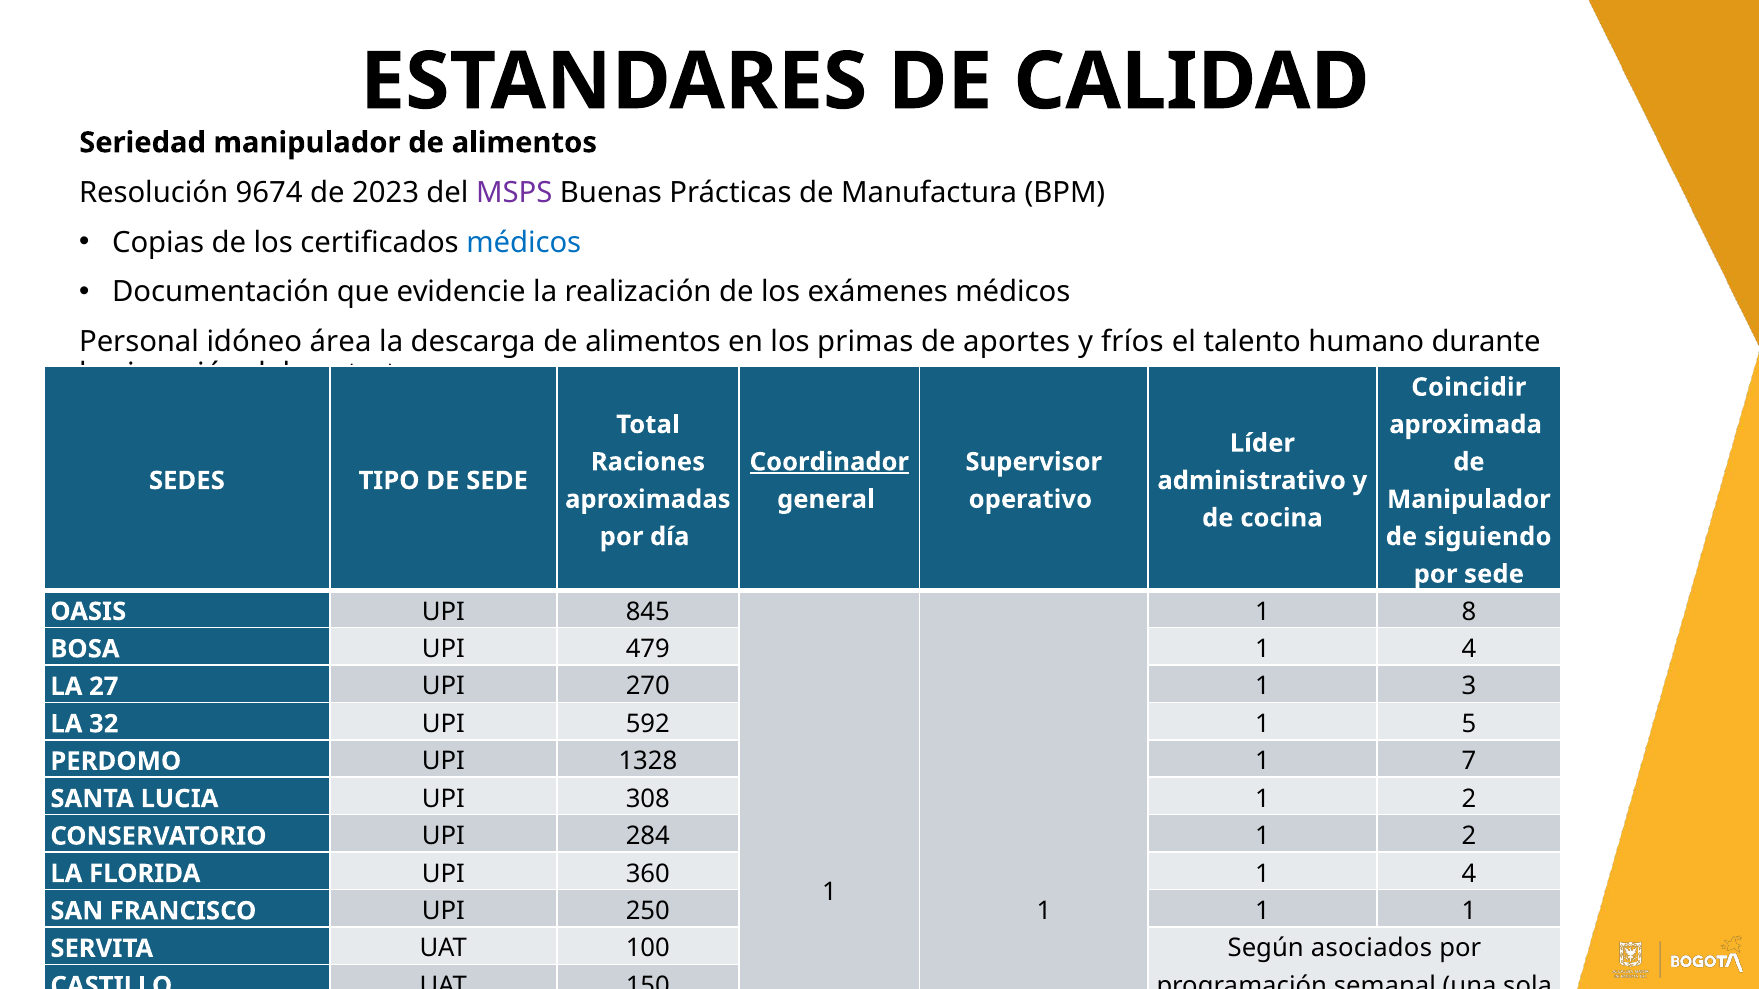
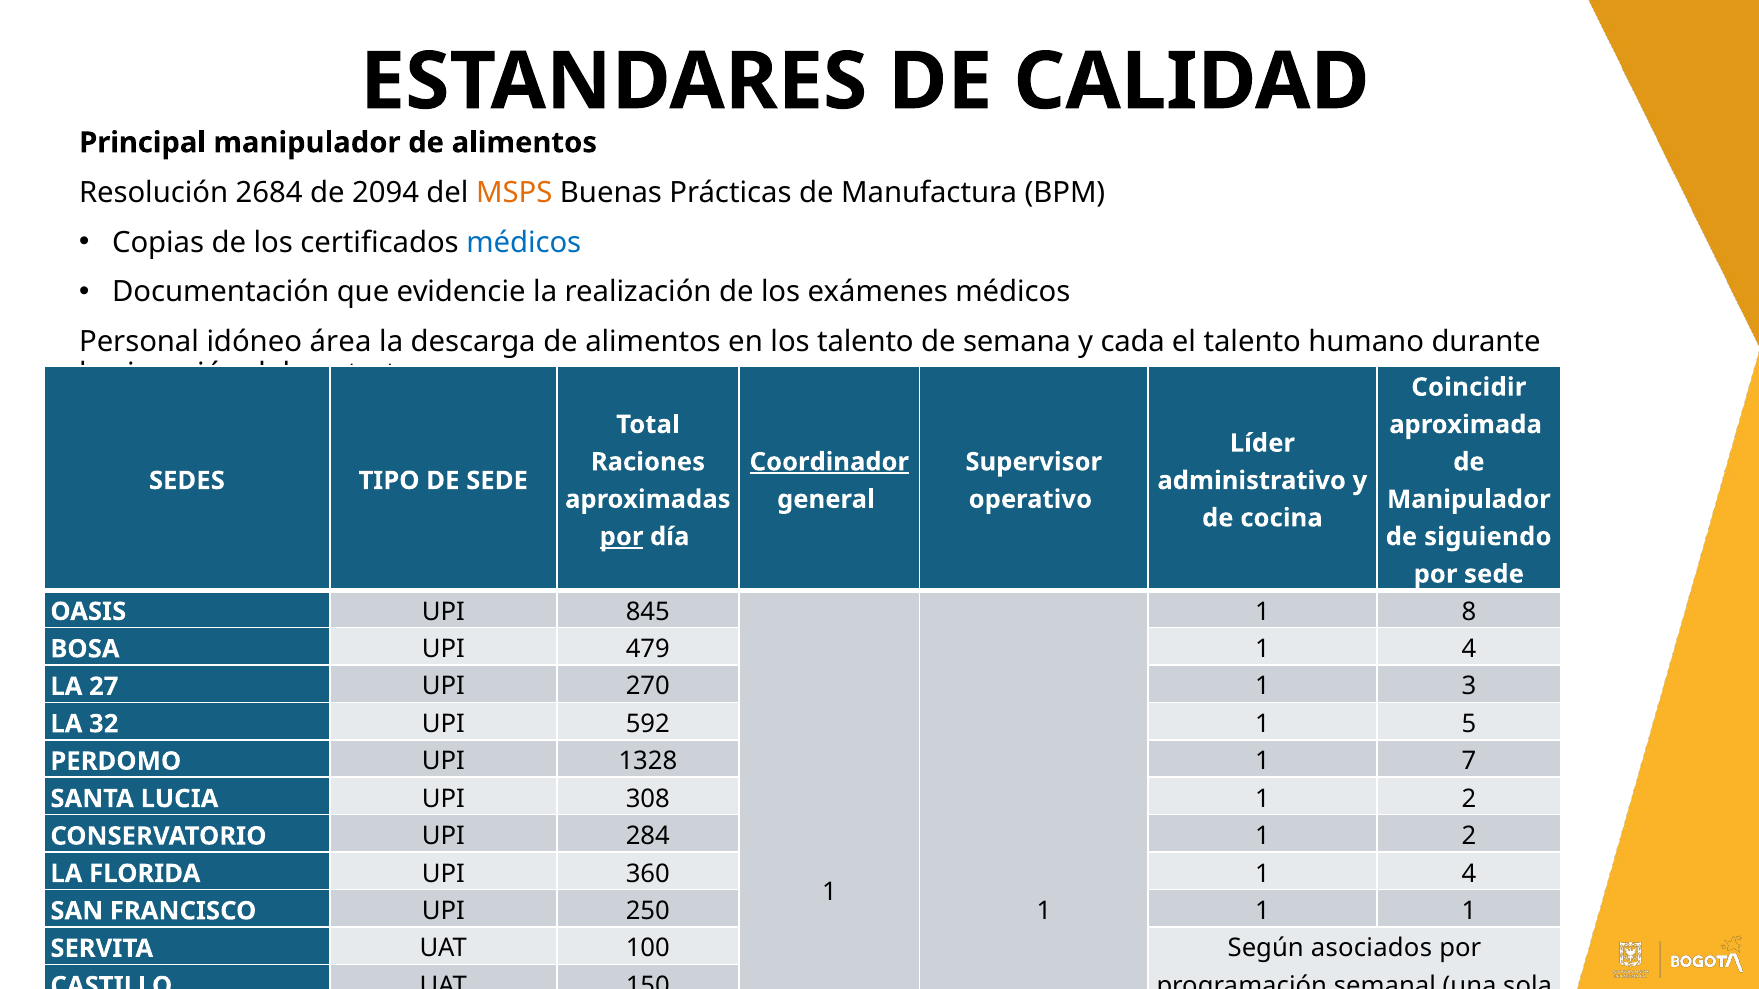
Seriedad: Seriedad -> Principal
9674: 9674 -> 2684
2023: 2023 -> 2094
MSPS colour: purple -> orange
los primas: primas -> talento
de aportes: aportes -> semana
fríos: fríos -> cada
por at (622, 537) underline: none -> present
